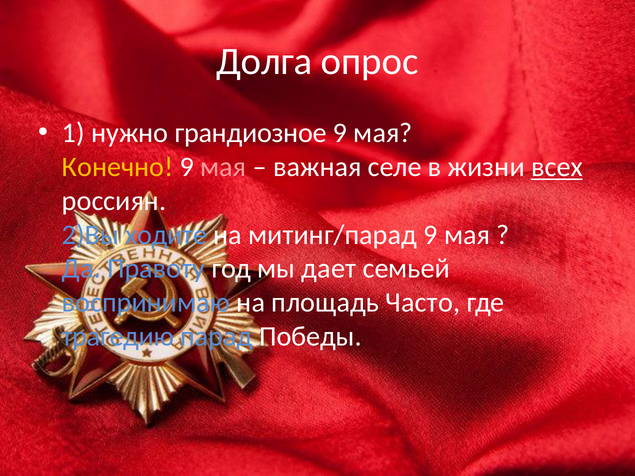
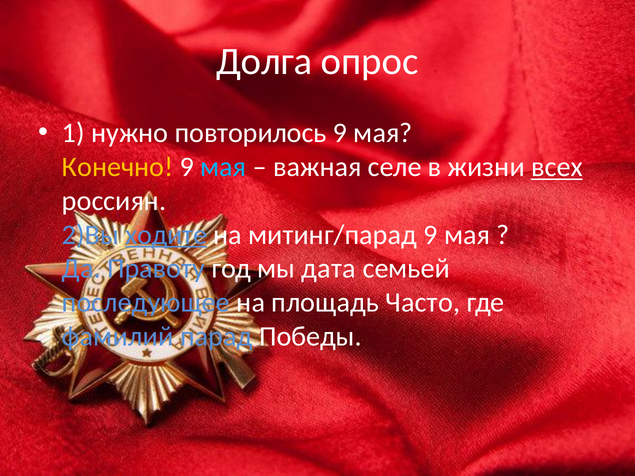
грандиозное: грандиозное -> повторилось
мая at (223, 167) colour: pink -> light blue
ходите underline: none -> present
дает: дает -> дата
воспринимаю: воспринимаю -> последующее
трагедию: трагедию -> фамилий
